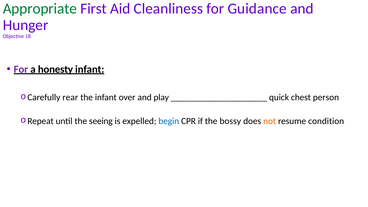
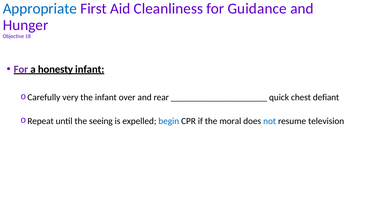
Appropriate colour: green -> blue
rear: rear -> very
play: play -> rear
person: person -> defiant
bossy: bossy -> moral
not colour: orange -> blue
condition: condition -> television
